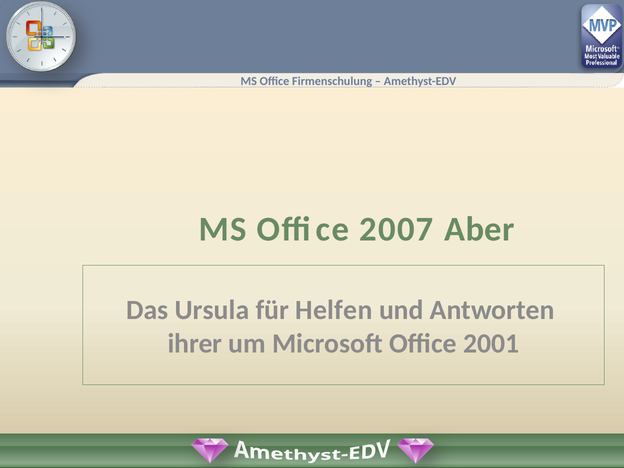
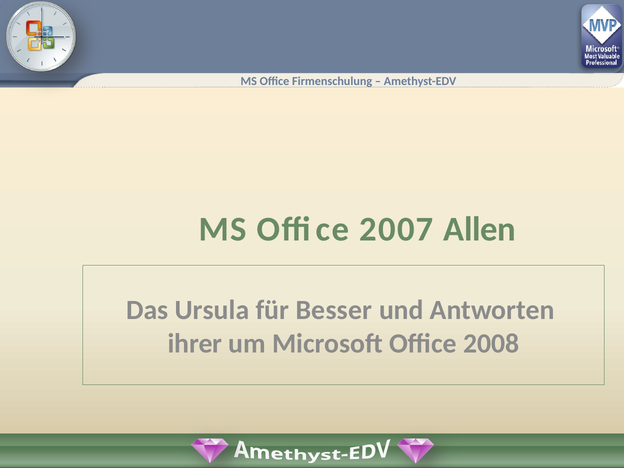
Aber: Aber -> Allen
Helfen: Helfen -> Besser
2001: 2001 -> 2008
